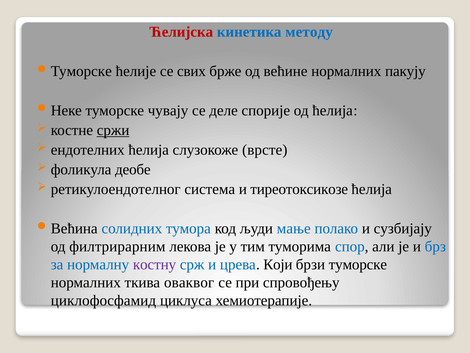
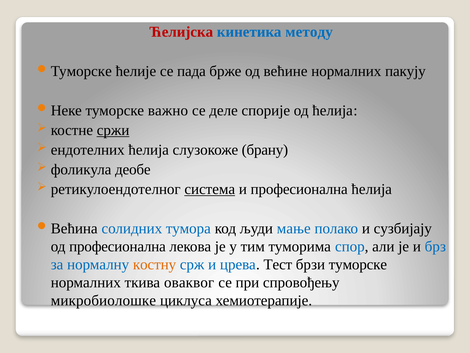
свих: свих -> пада
чувају: чувају -> важно
врсте: врсте -> брану
система underline: none -> present
и тиреотоксикозе: тиреотоксикозе -> професионална
од филтрирарним: филтрирарним -> професионална
костну colour: purple -> orange
Који: Који -> Тест
циклофосфамид: циклофосфамид -> микробиолошке
